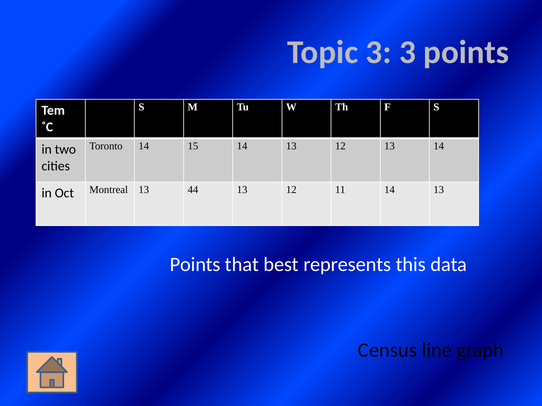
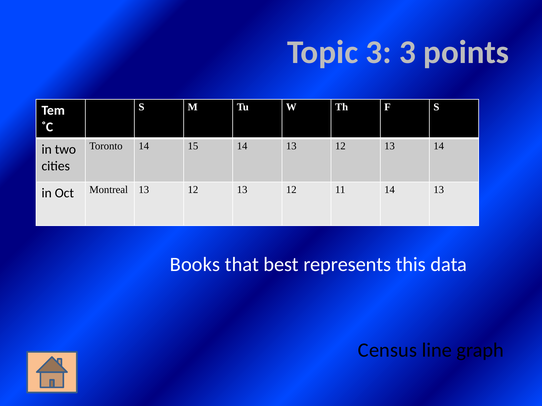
Montreal 13 44: 44 -> 12
Points at (195, 265): Points -> Books
